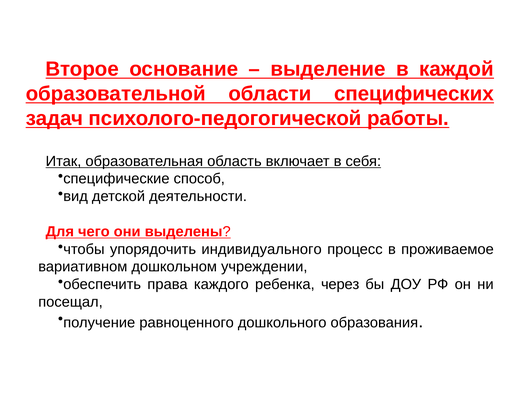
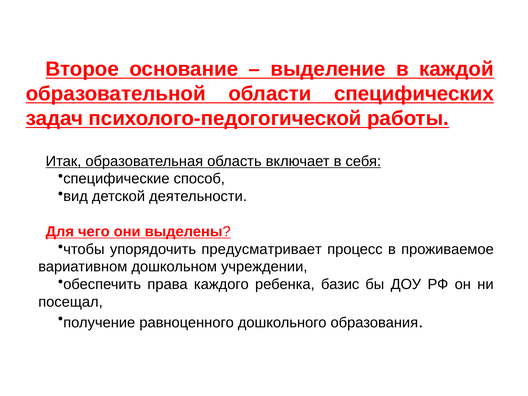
индивидуального: индивидуального -> предусматривает
через: через -> базис
